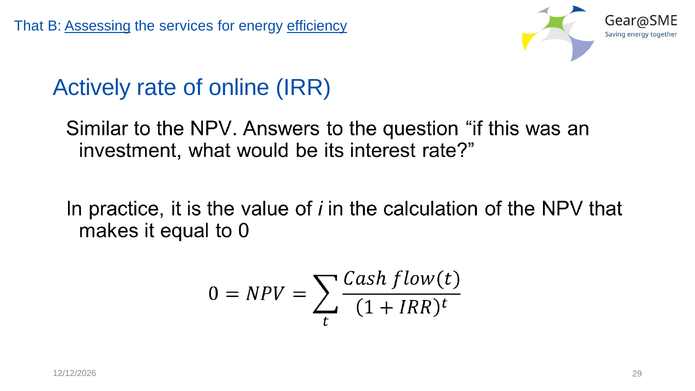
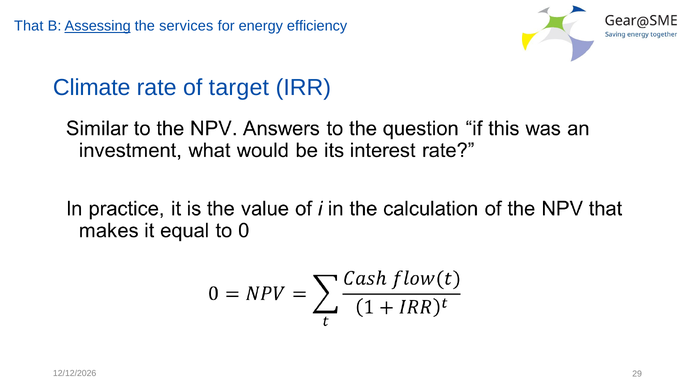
efficiency underline: present -> none
Actively: Actively -> Climate
online: online -> target
